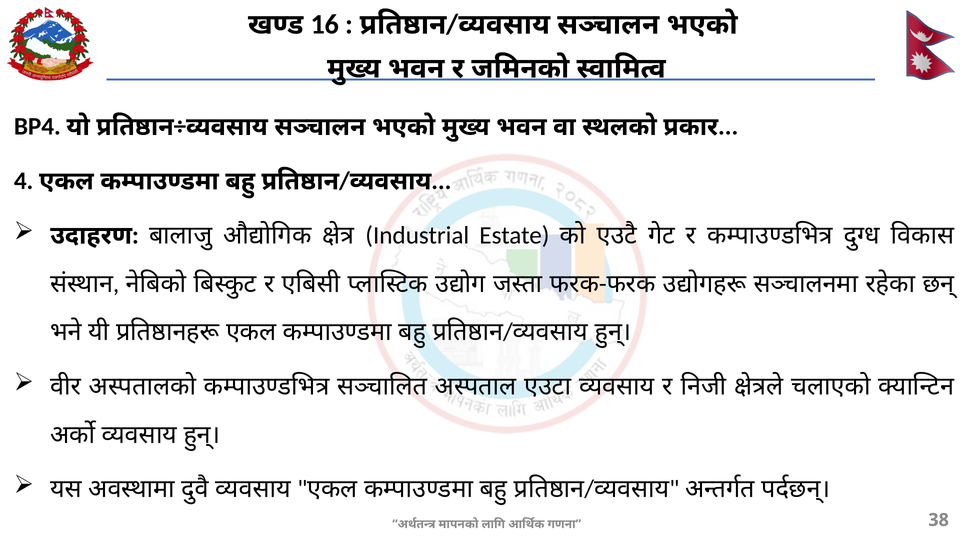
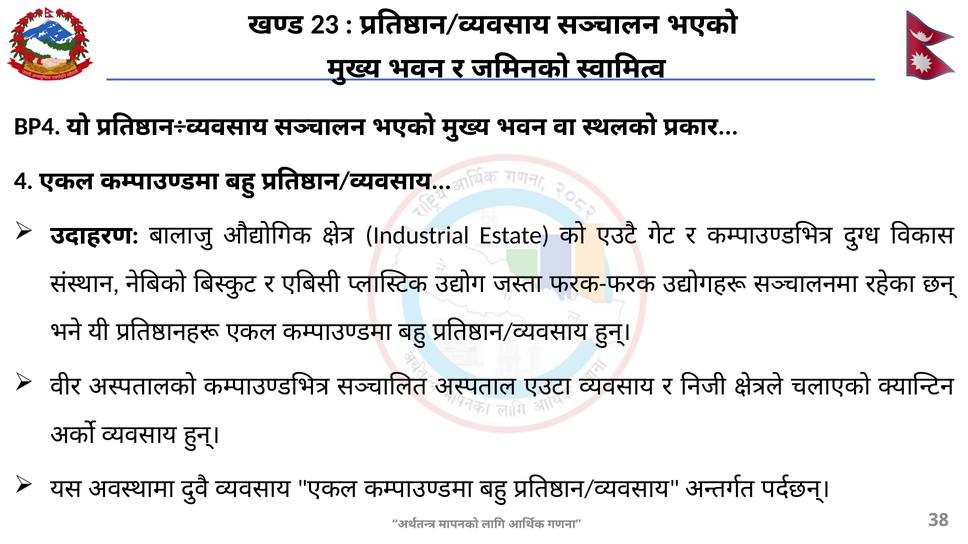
16: 16 -> 23
